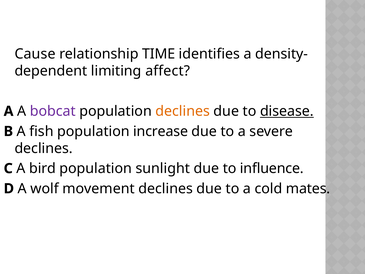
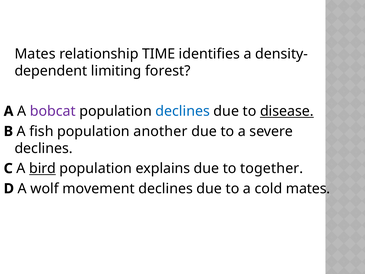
Cause at (35, 54): Cause -> Mates
affect: affect -> forest
declines at (183, 111) colour: orange -> blue
increase: increase -> another
bird underline: none -> present
sunlight: sunlight -> explains
influence: influence -> together
